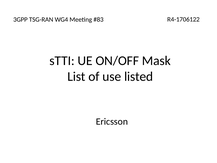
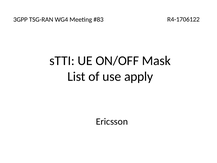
listed: listed -> apply
